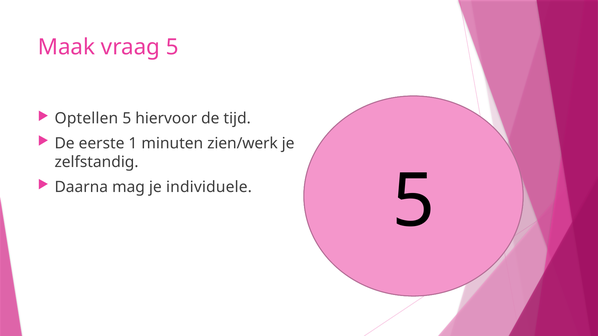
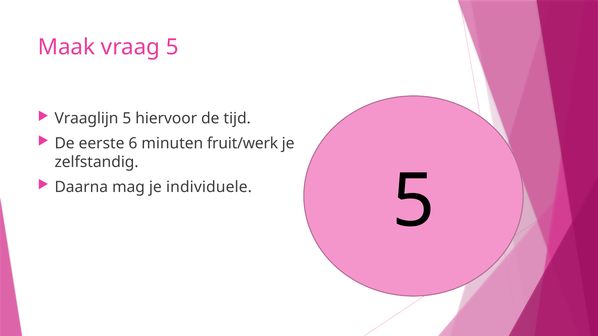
Optellen: Optellen -> Vraaglijn
1: 1 -> 6
zien/werk: zien/werk -> fruit/werk
